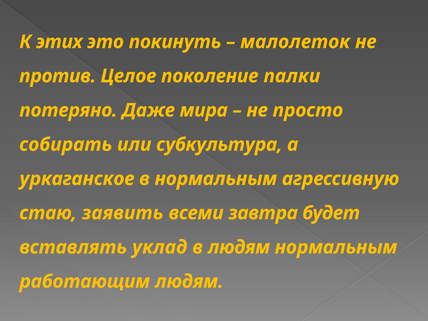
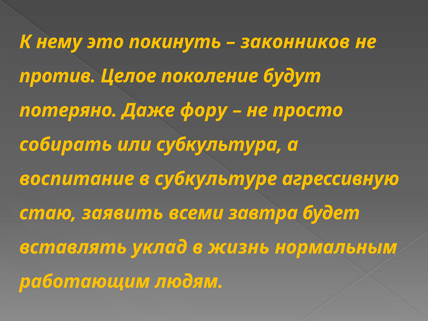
этих: этих -> нему
малолеток: малолеток -> законников
палки: палки -> будут
мира: мира -> фору
уркаганское: уркаганское -> воспитание
в нормальным: нормальным -> субкультуре
в людям: людям -> жизнь
